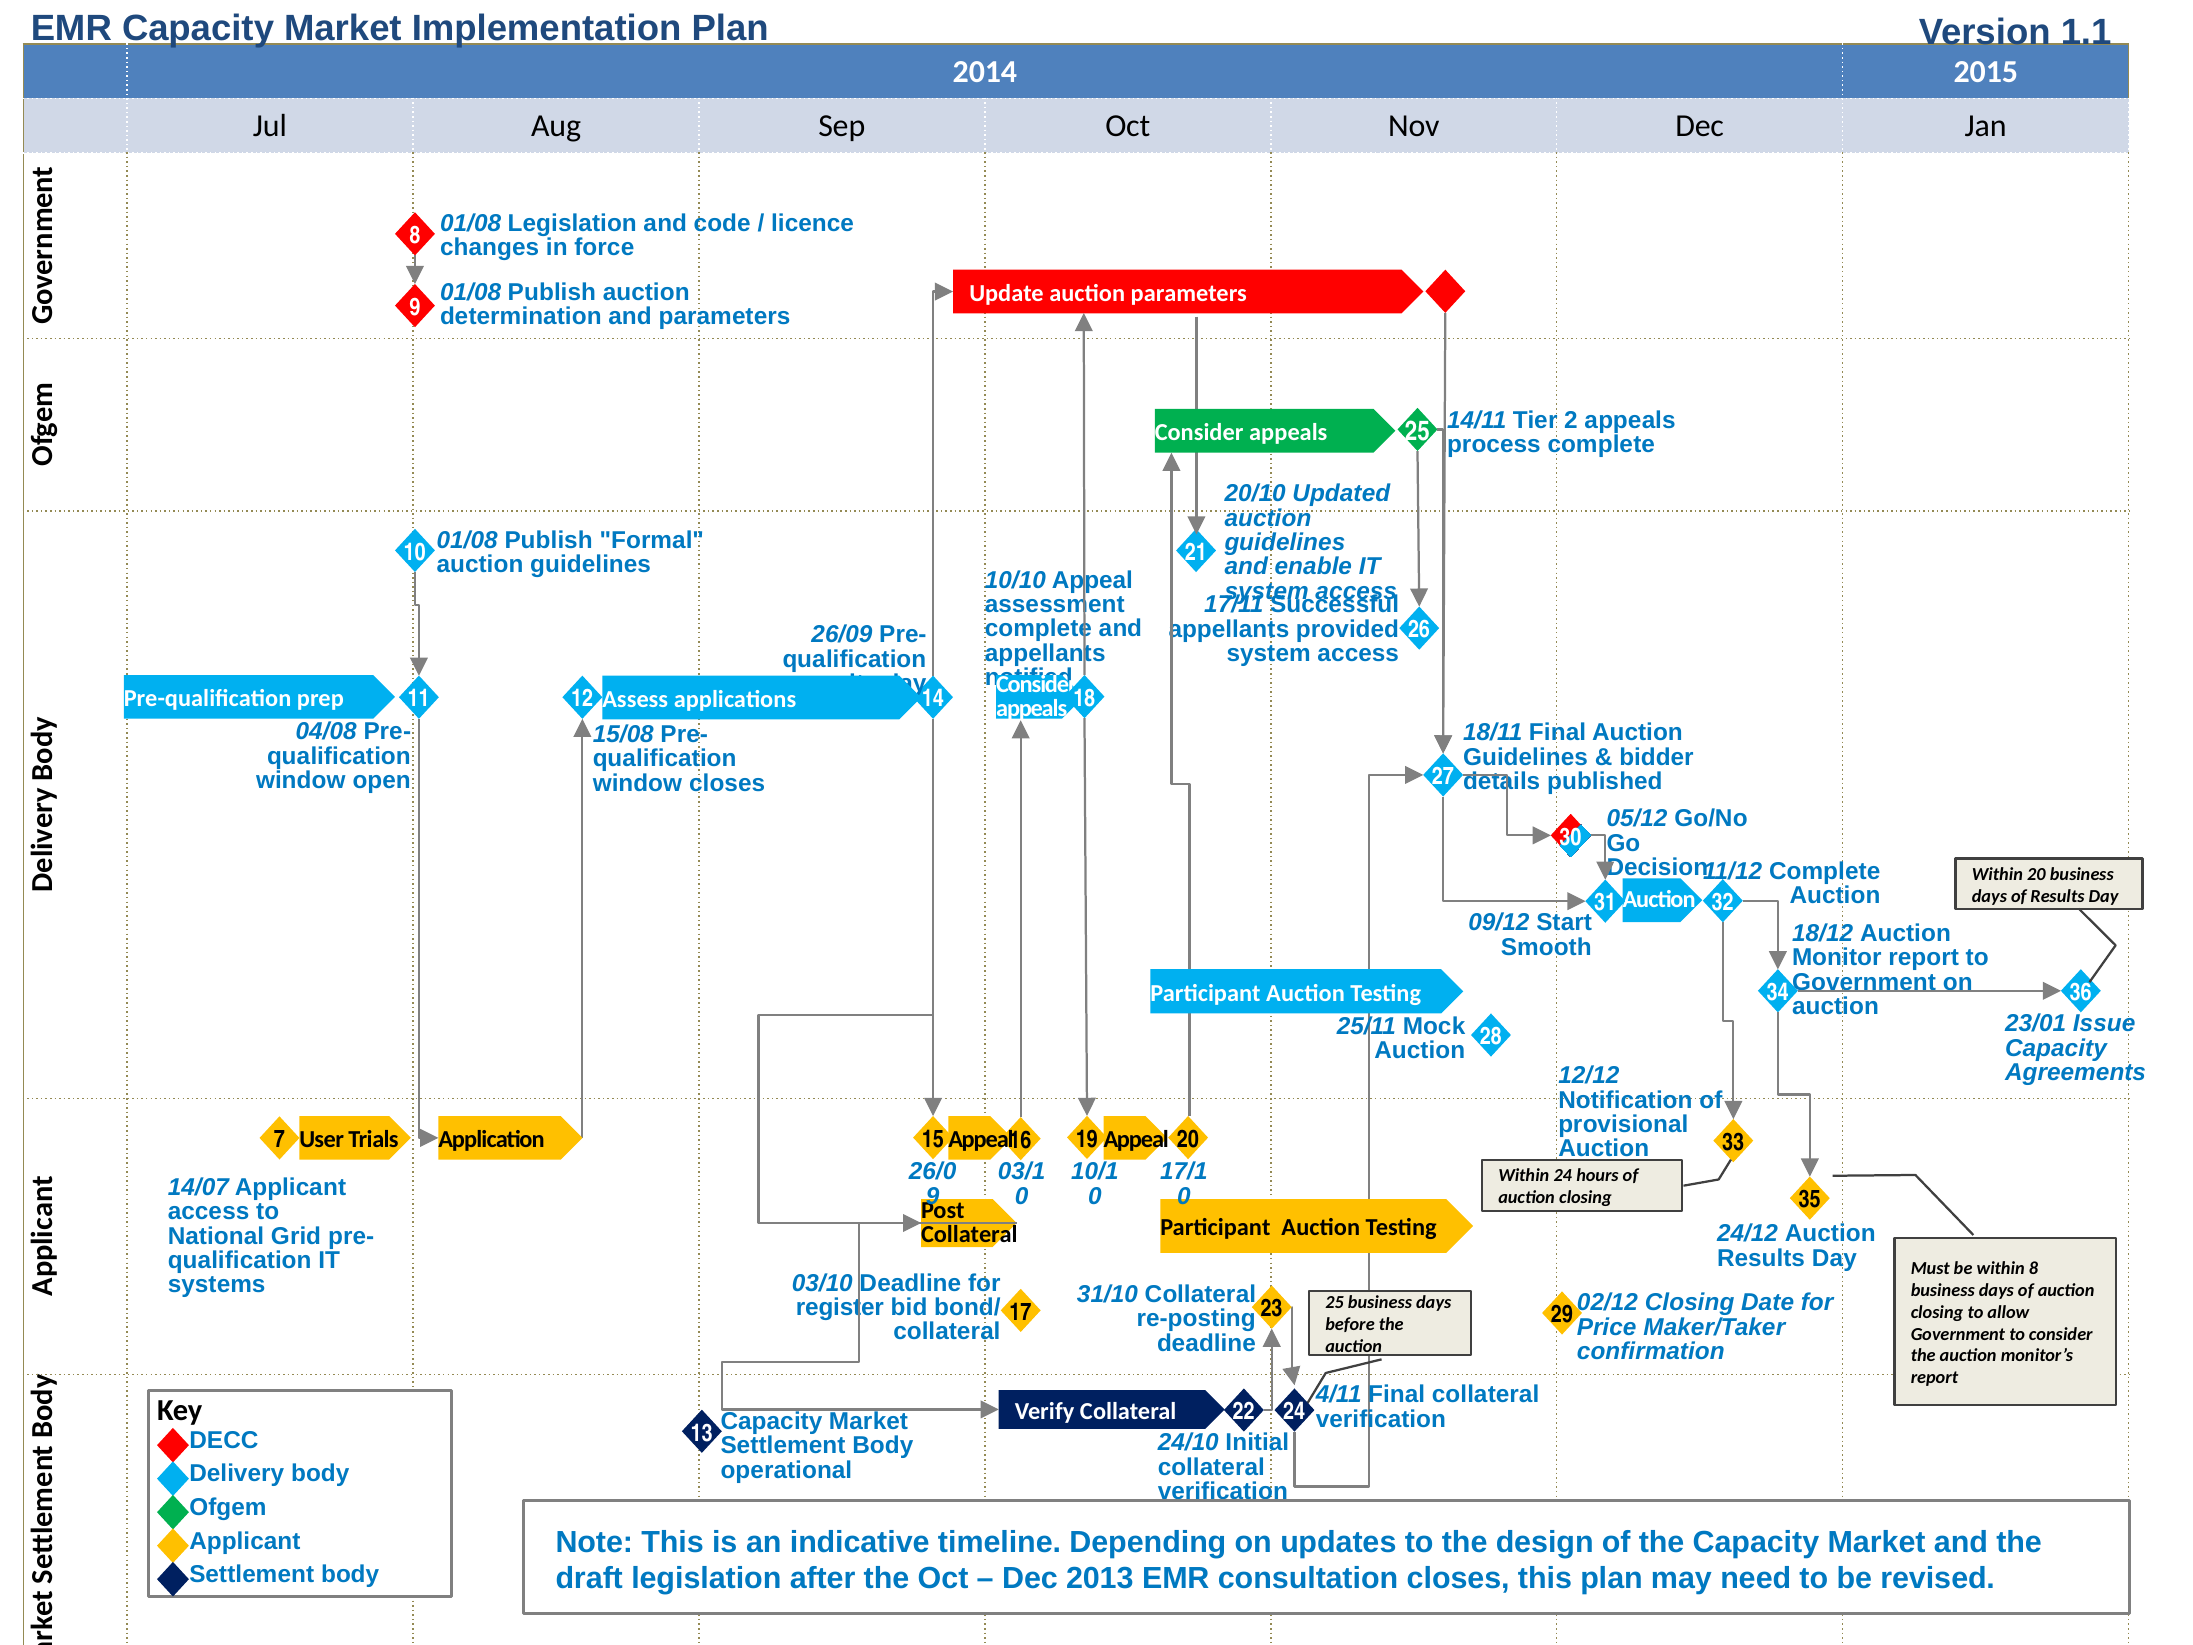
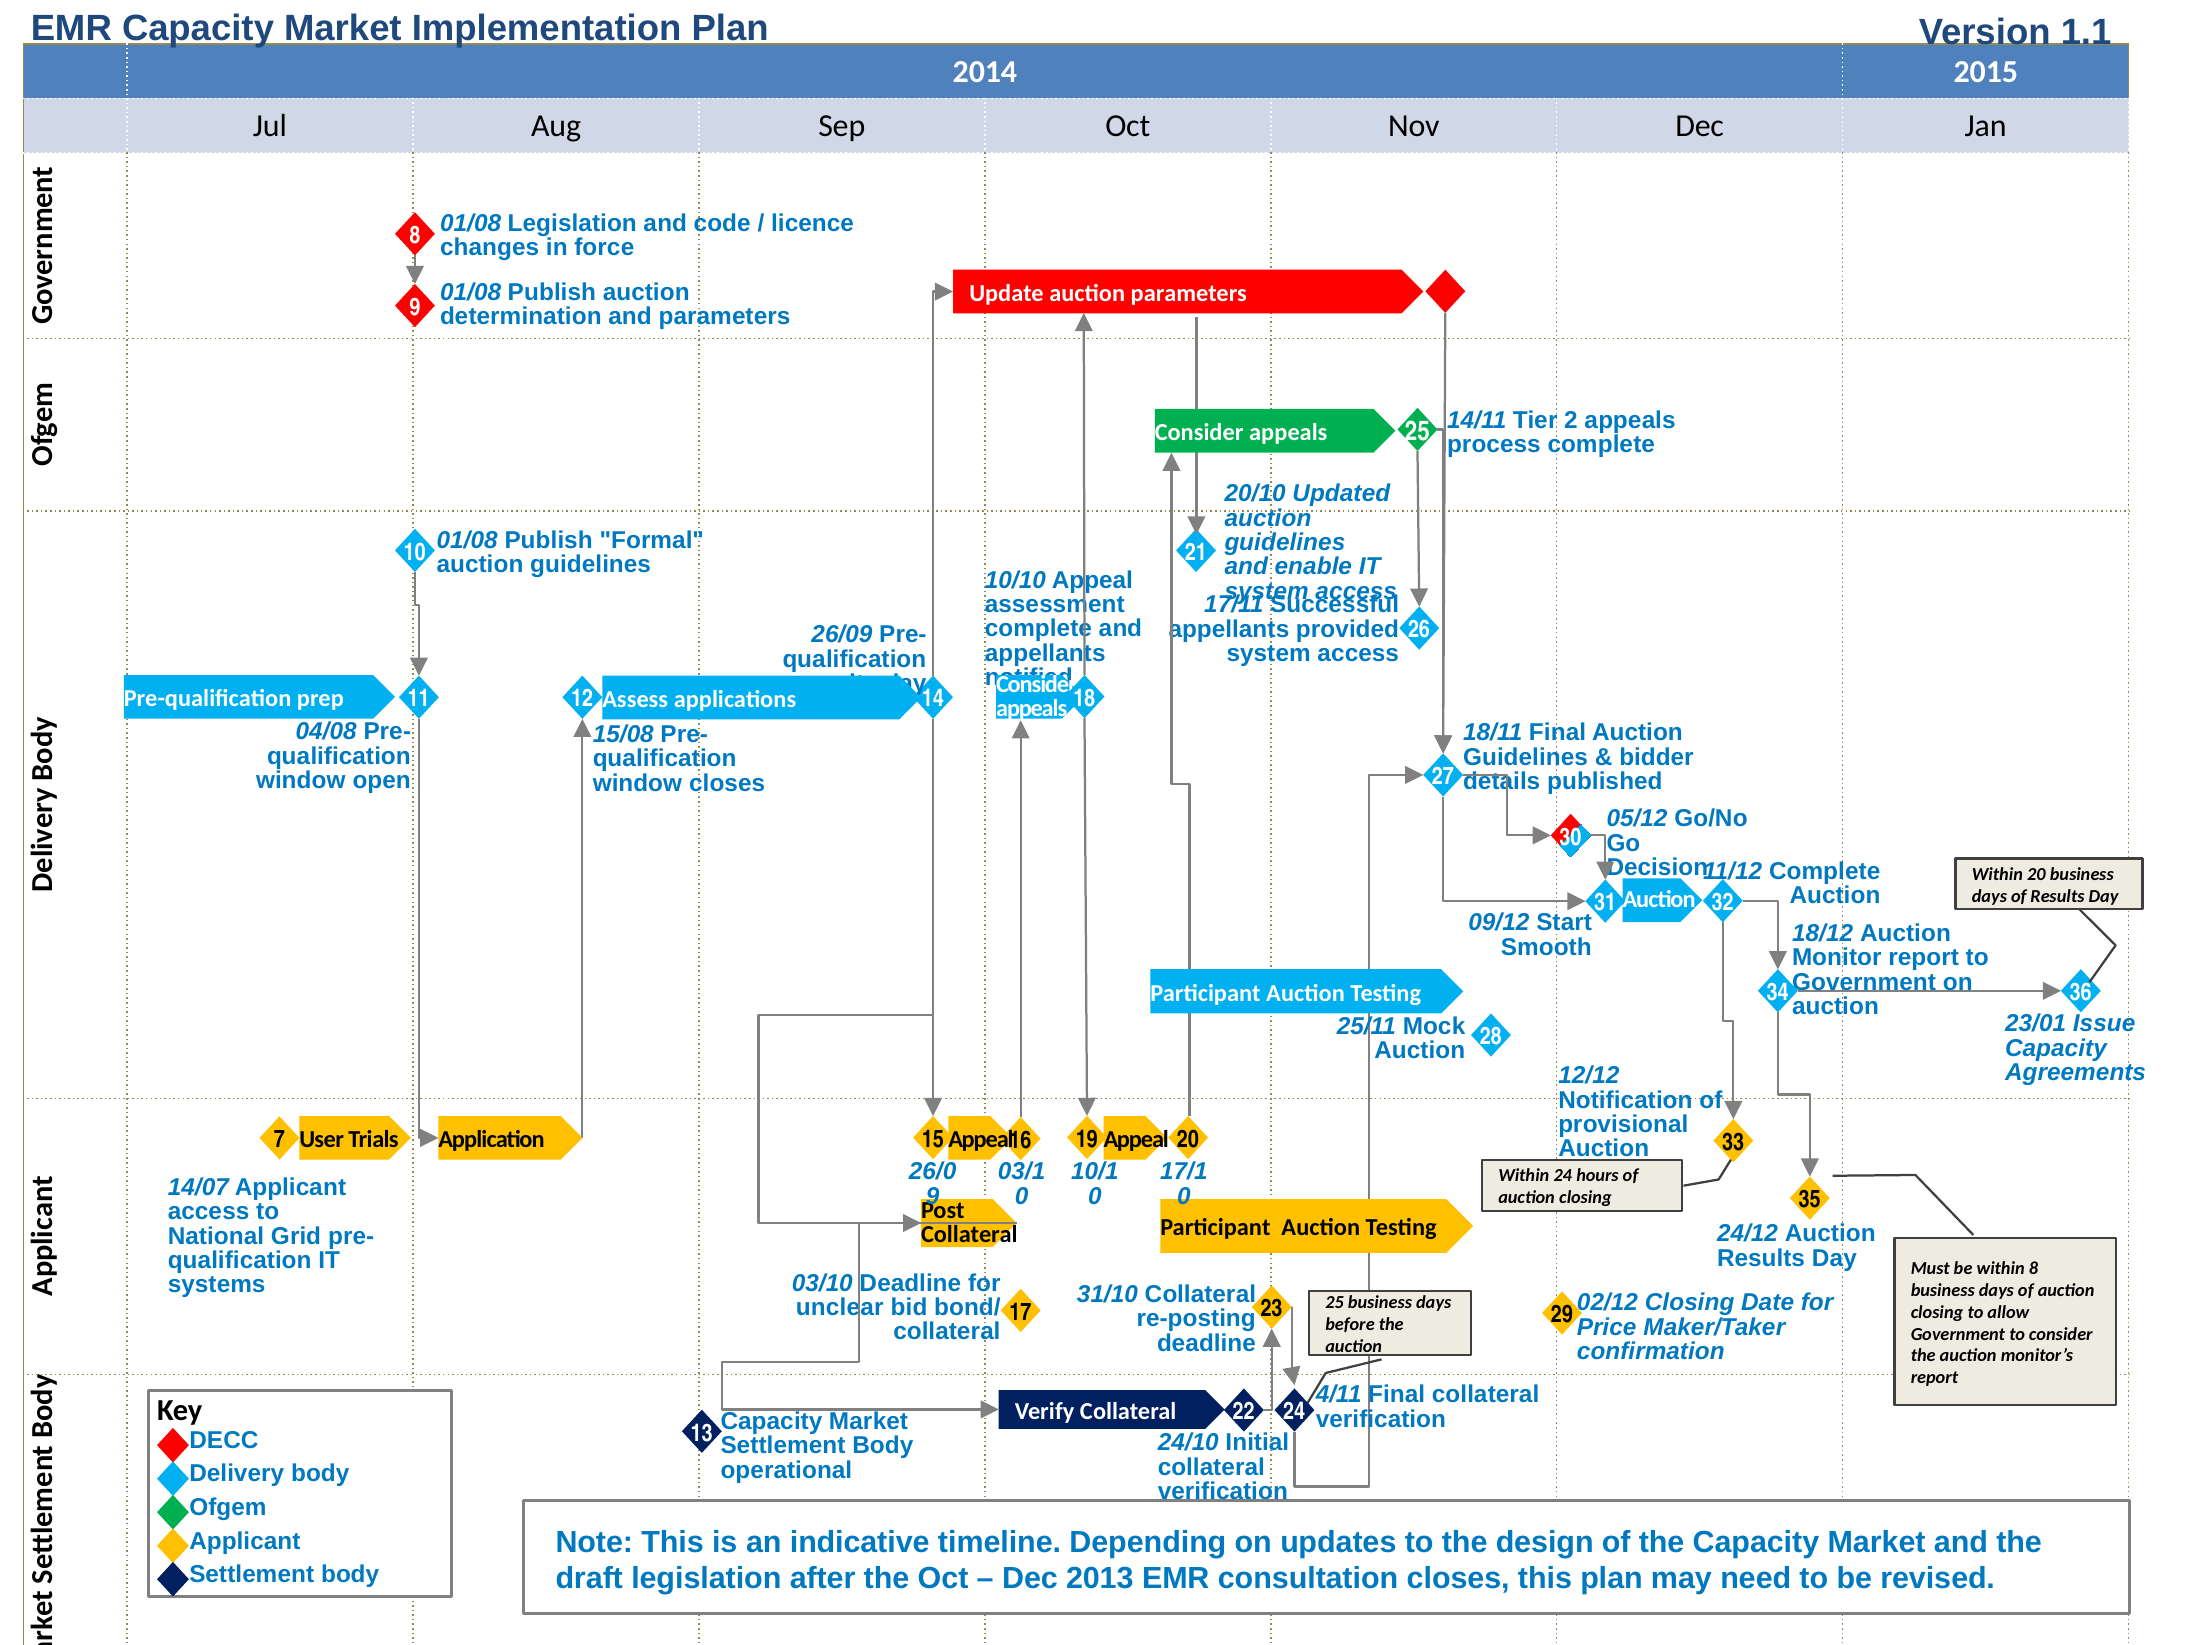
register: register -> unclear
